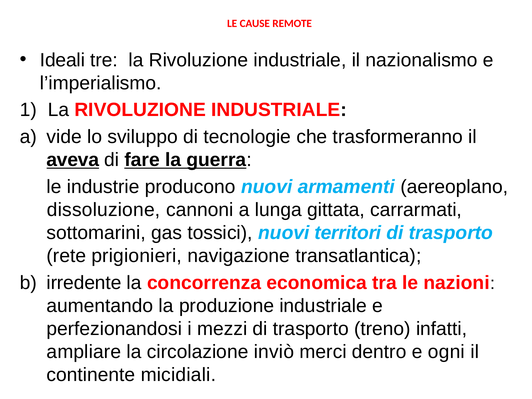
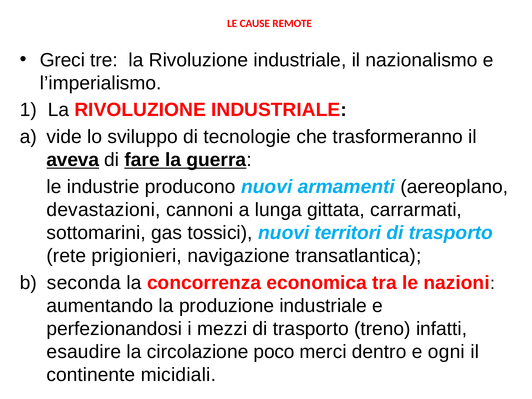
Ideali: Ideali -> Greci
dissoluzione: dissoluzione -> devastazioni
irredente: irredente -> seconda
ampliare: ampliare -> esaudire
inviò: inviò -> poco
